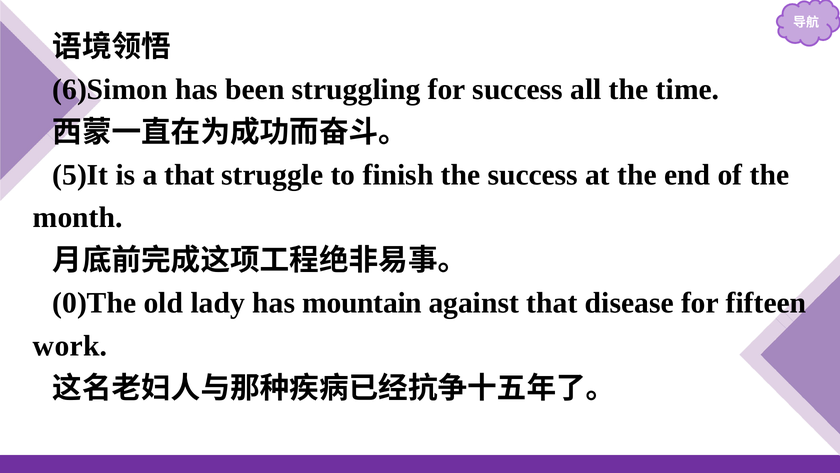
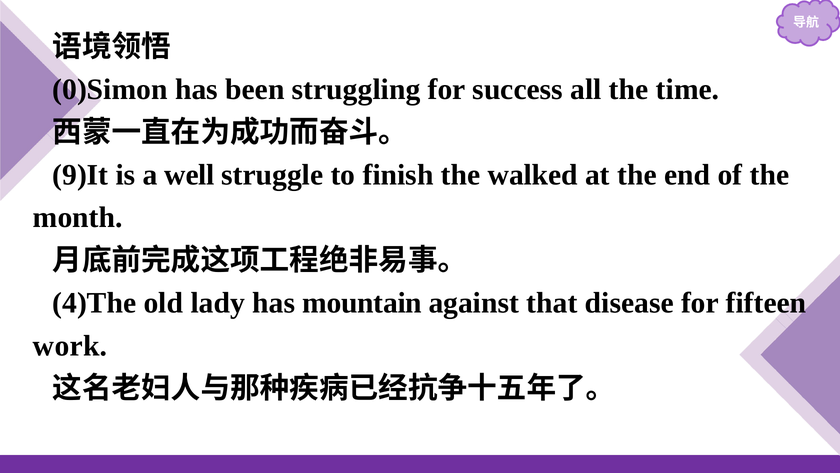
6)Simon: 6)Simon -> 0)Simon
5)It: 5)It -> 9)It
a that: that -> well
the success: success -> walked
0)The: 0)The -> 4)The
